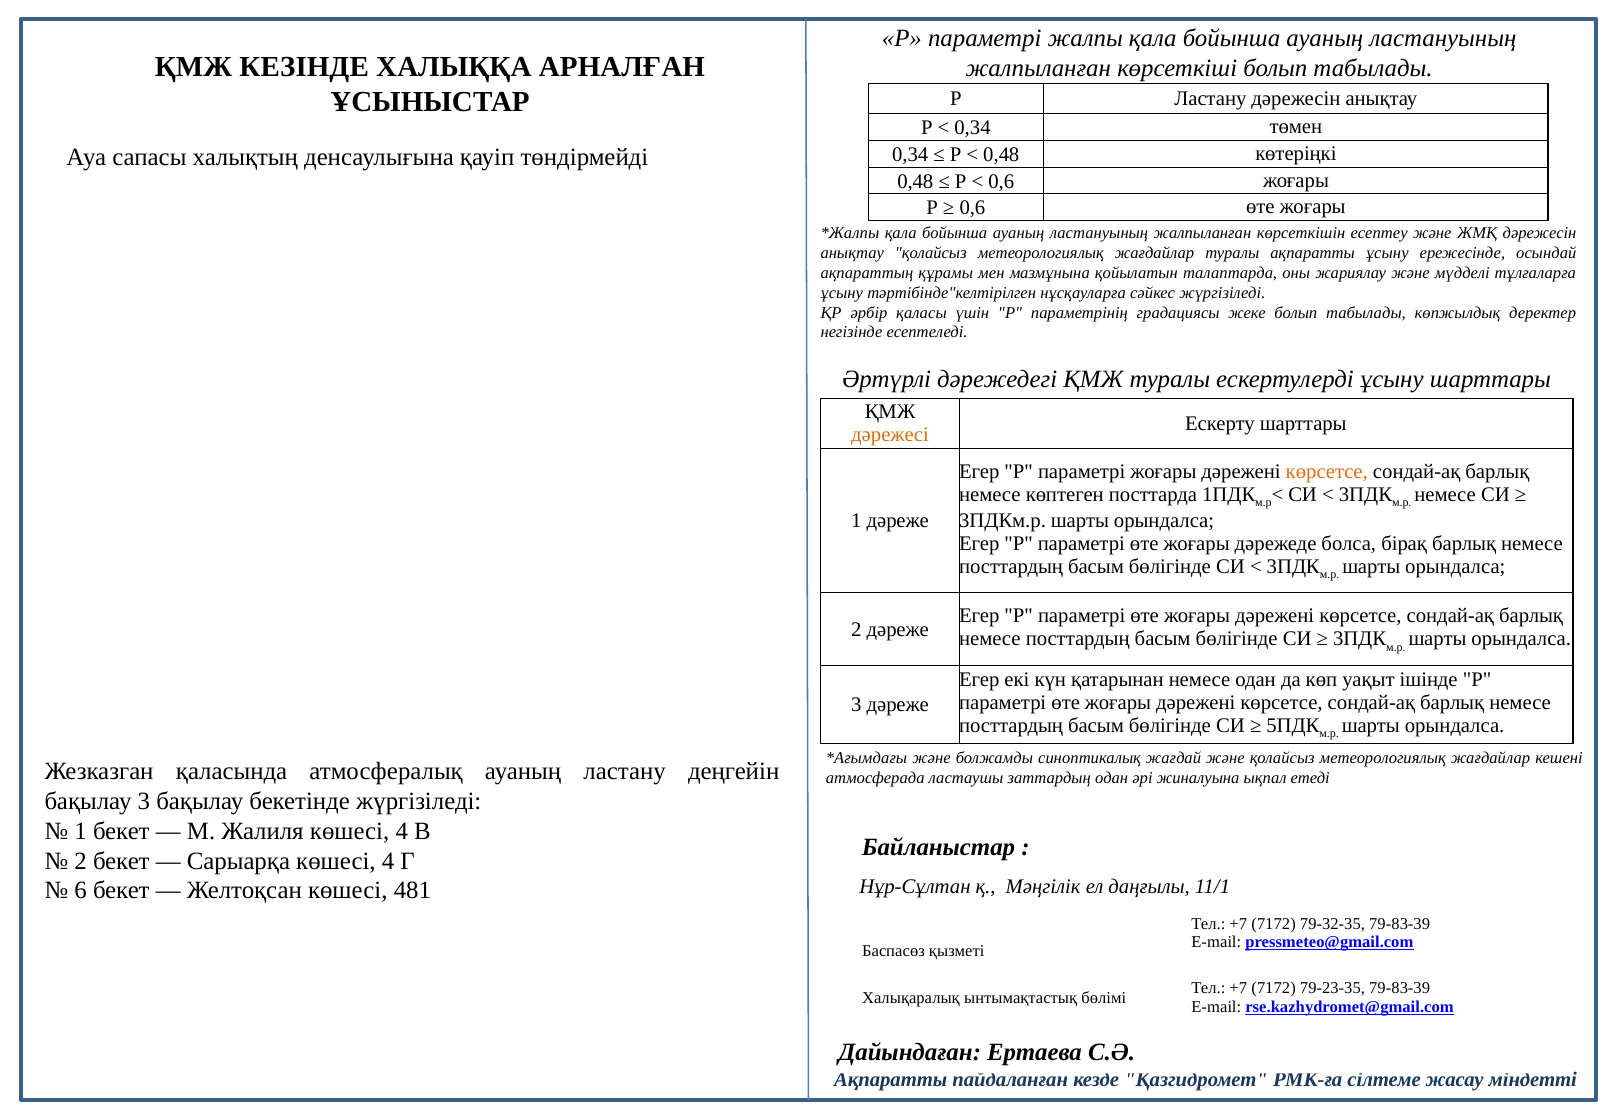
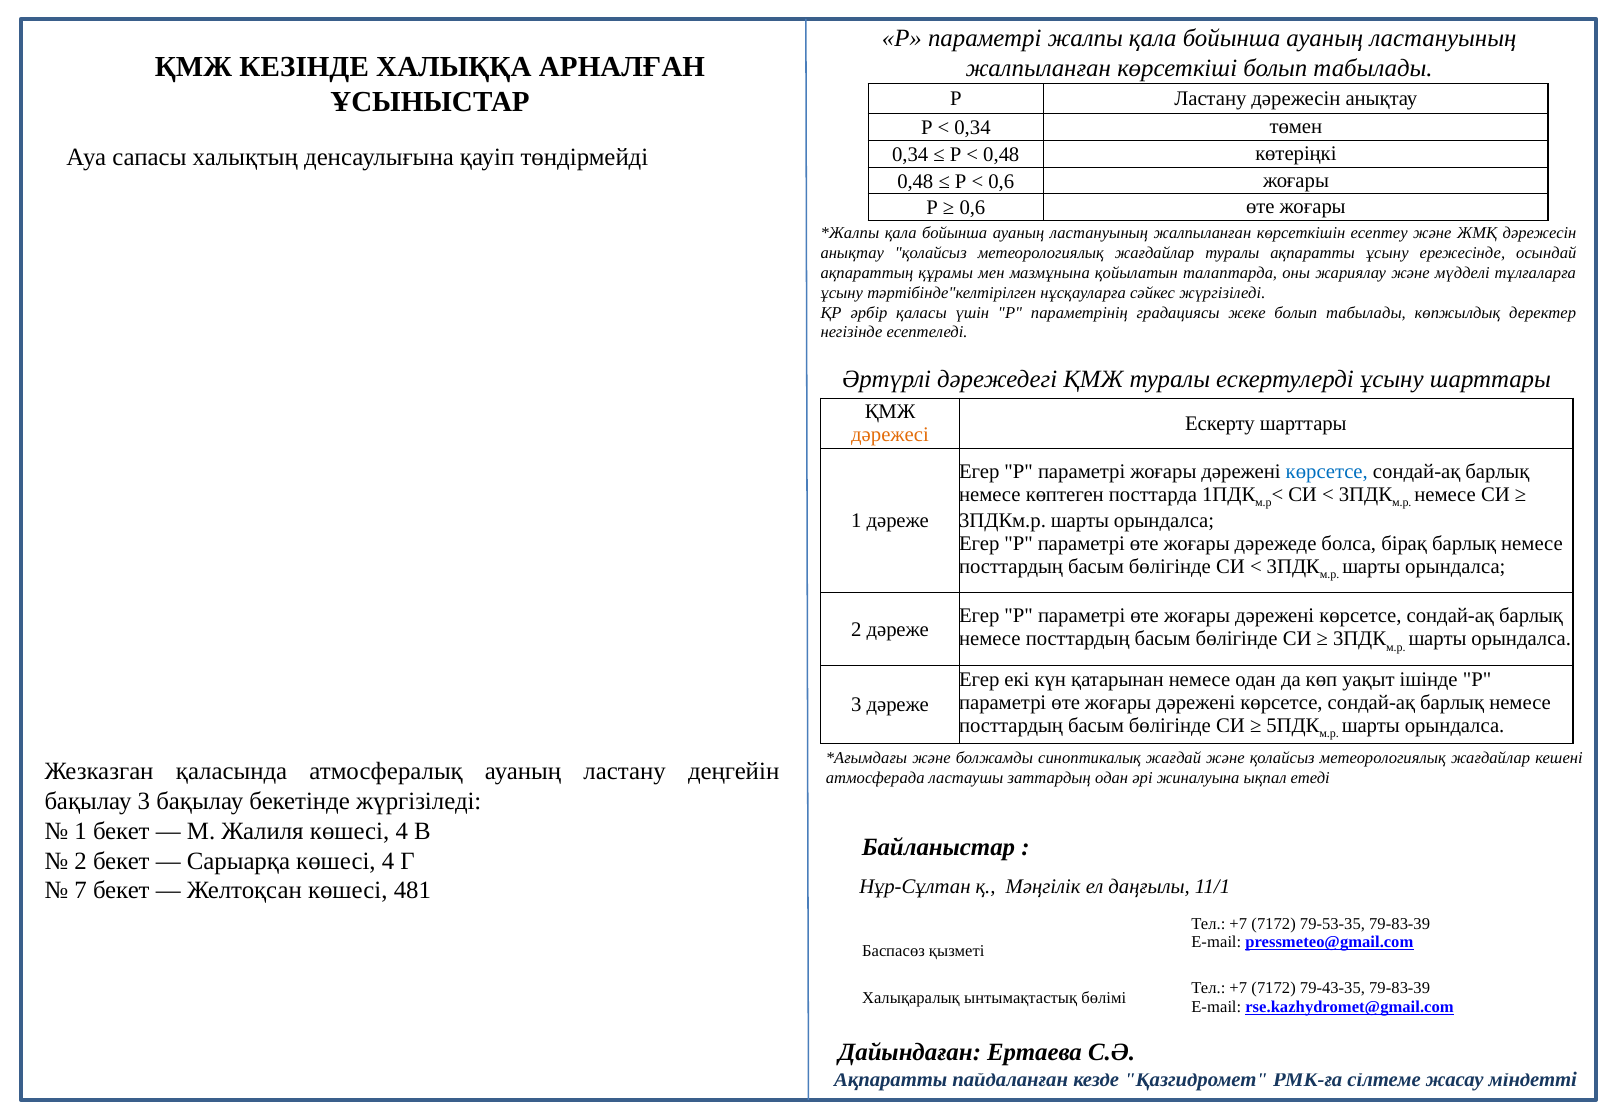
көрсетсе at (1327, 472) colour: orange -> blue
6: 6 -> 7
79-32-35: 79-32-35 -> 79-53-35
79-23-35: 79-23-35 -> 79-43-35
